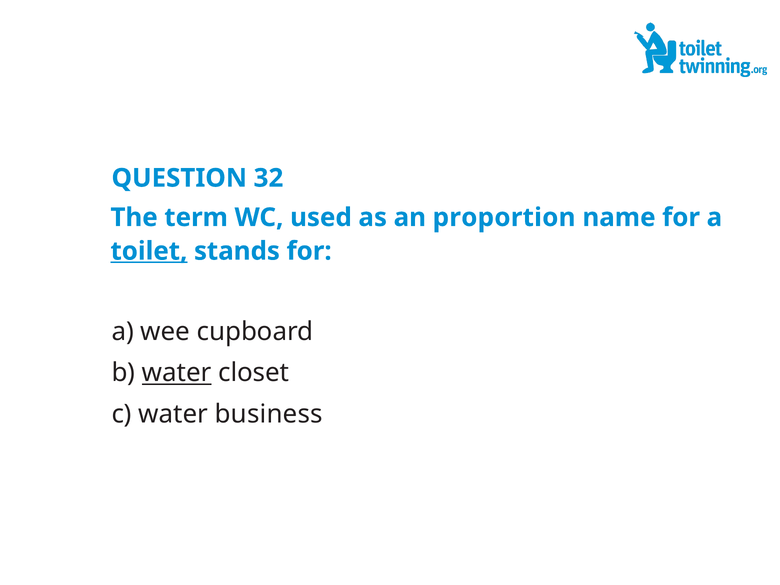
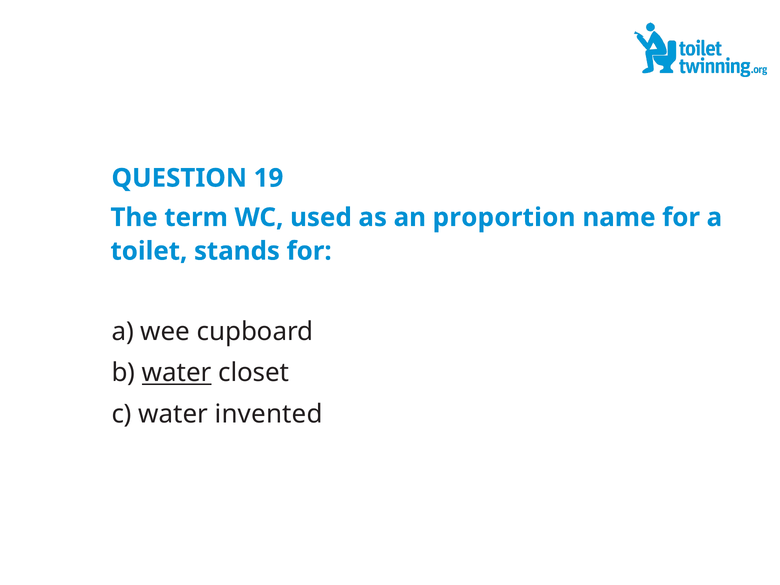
32: 32 -> 19
toilet underline: present -> none
business: business -> invented
